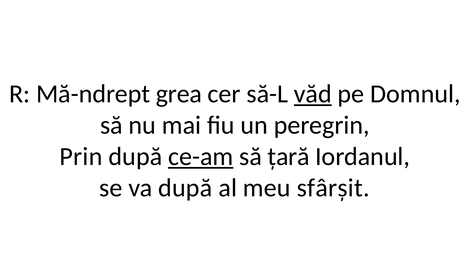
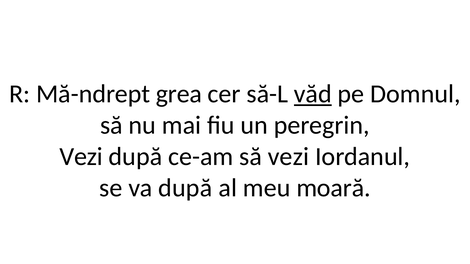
Prin at (81, 157): Prin -> Vezi
ce-am underline: present -> none
să țară: țară -> vezi
sfârșit: sfârșit -> moară
